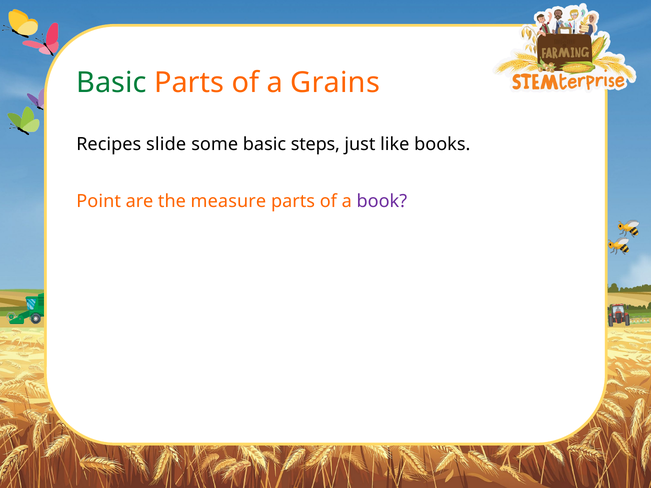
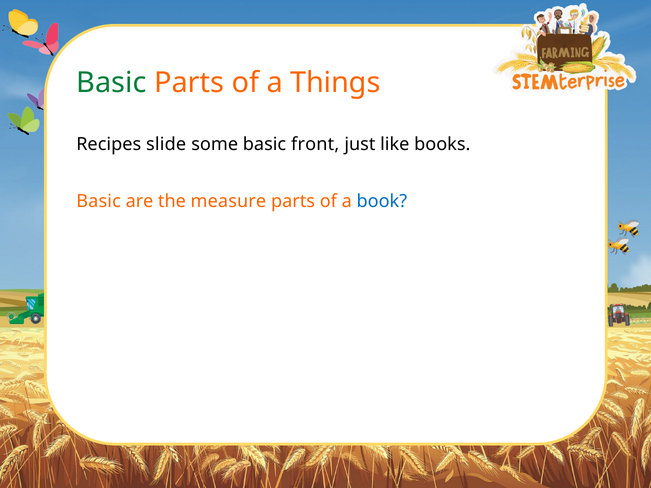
Grains: Grains -> Things
steps: steps -> front
Point at (99, 201): Point -> Basic
book colour: purple -> blue
